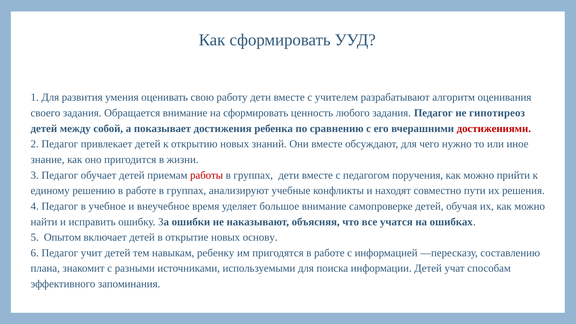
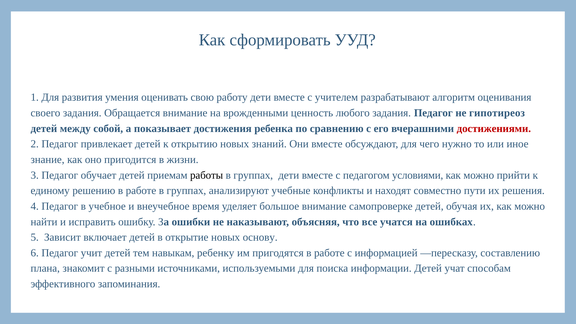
на сформировать: сформировать -> врожденными
работы colour: red -> black
поручения: поручения -> условиями
Опытом: Опытом -> Зависит
